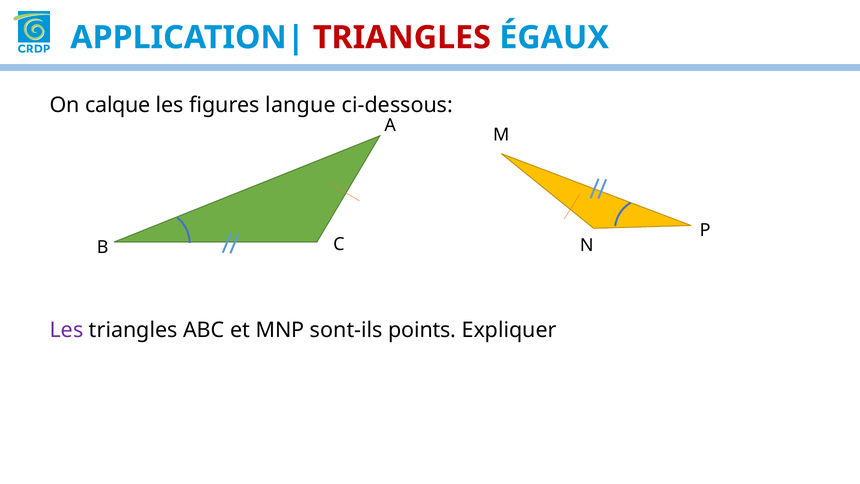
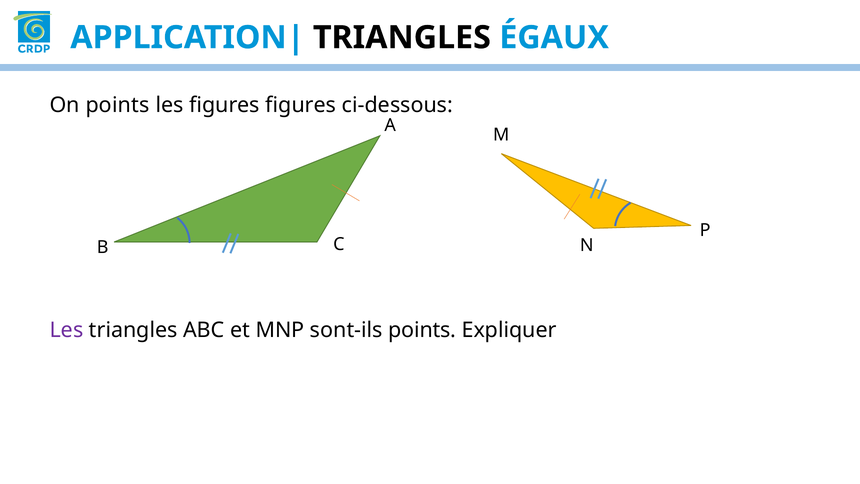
TRIANGLES at (402, 38) colour: red -> black
On calque: calque -> points
figures langue: langue -> figures
